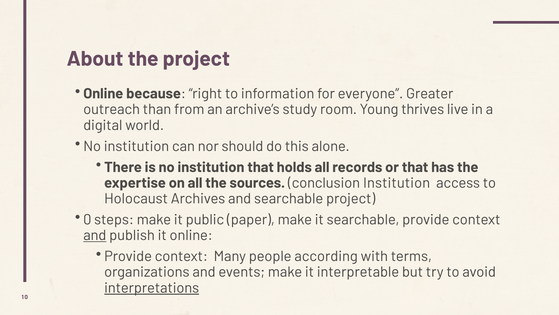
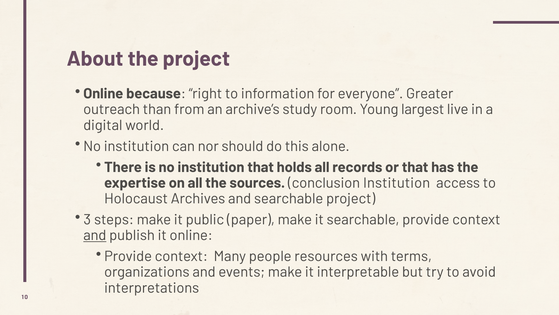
thrives: thrives -> largest
0: 0 -> 3
according: according -> resources
interpretations underline: present -> none
